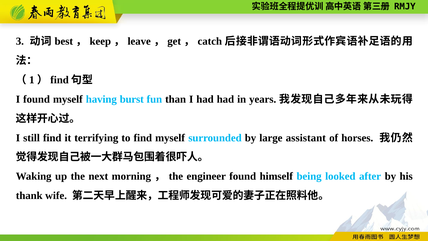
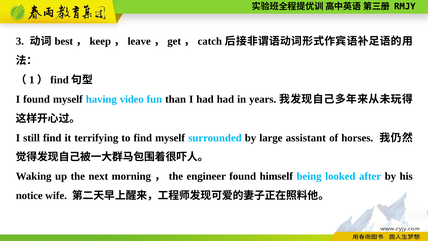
burst: burst -> video
thank: thank -> notice
